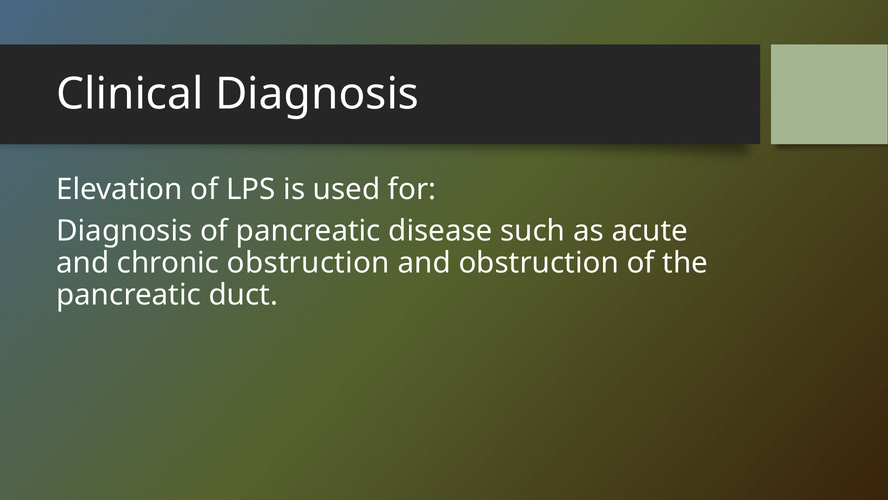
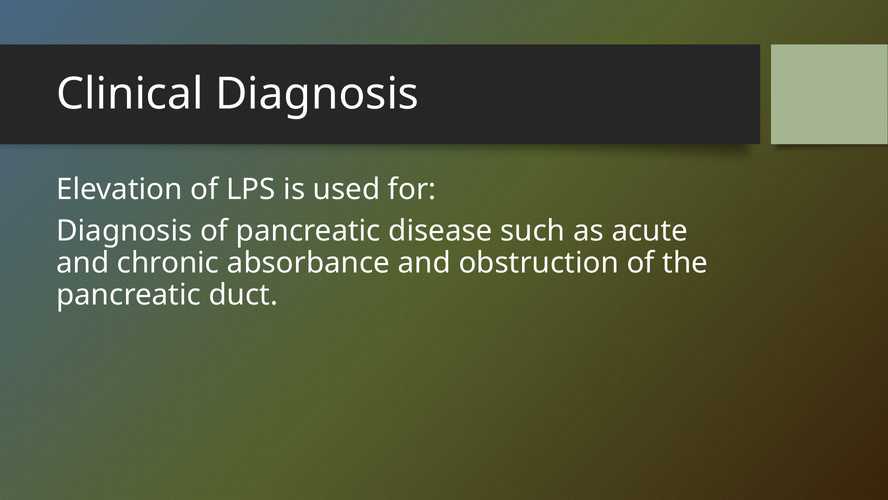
chronic obstruction: obstruction -> absorbance
